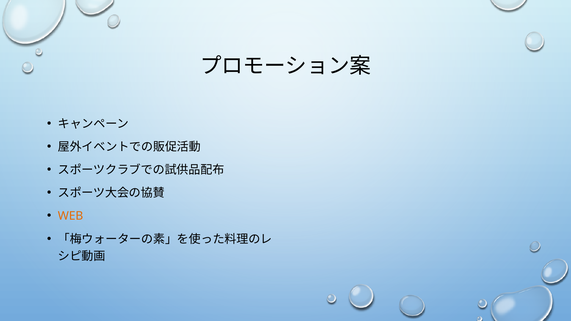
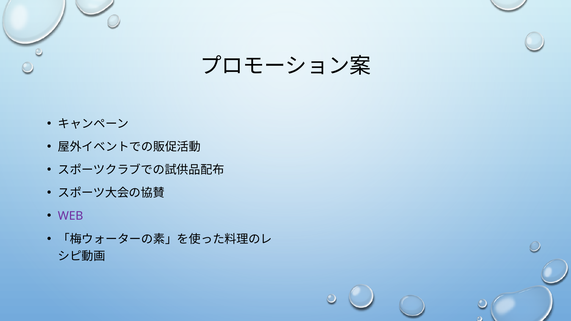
WEB colour: orange -> purple
